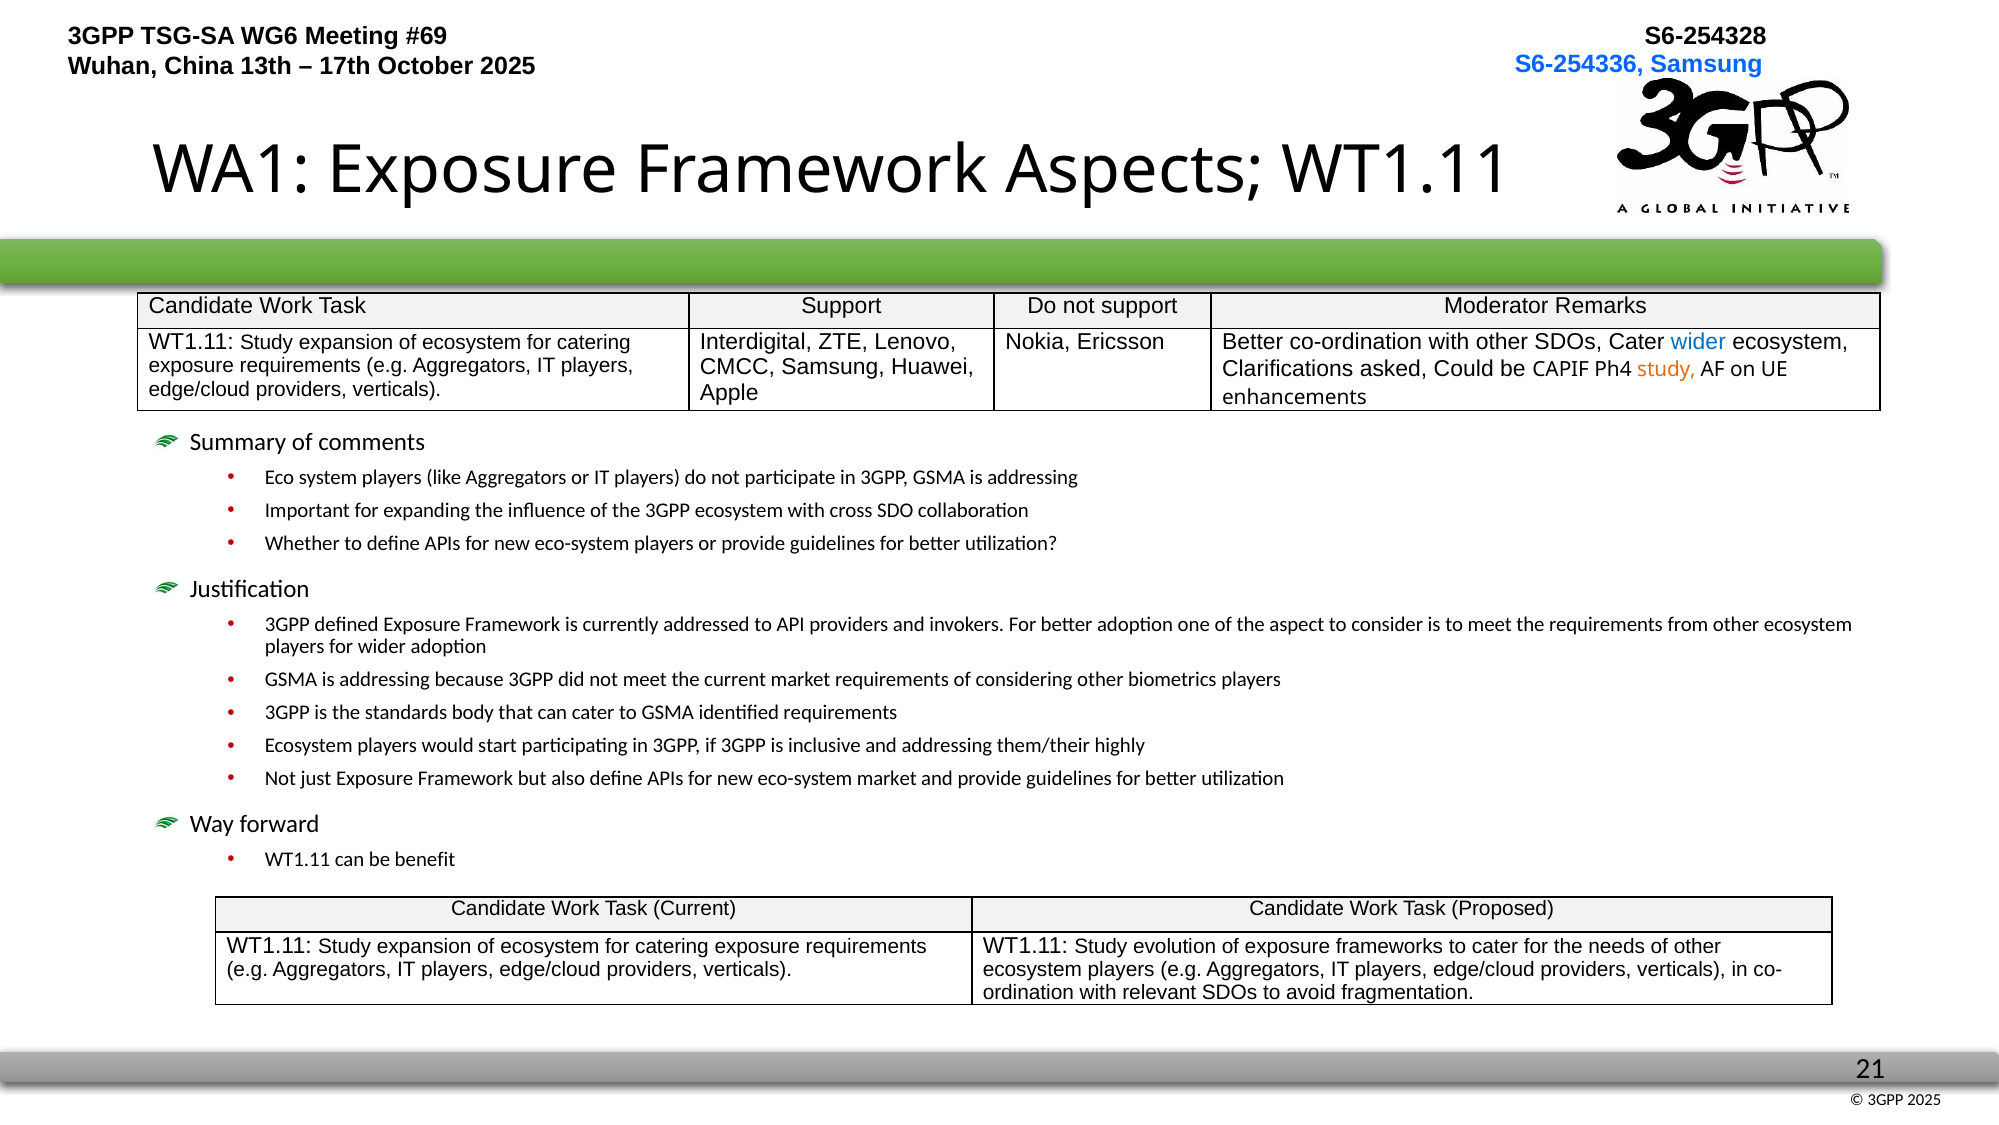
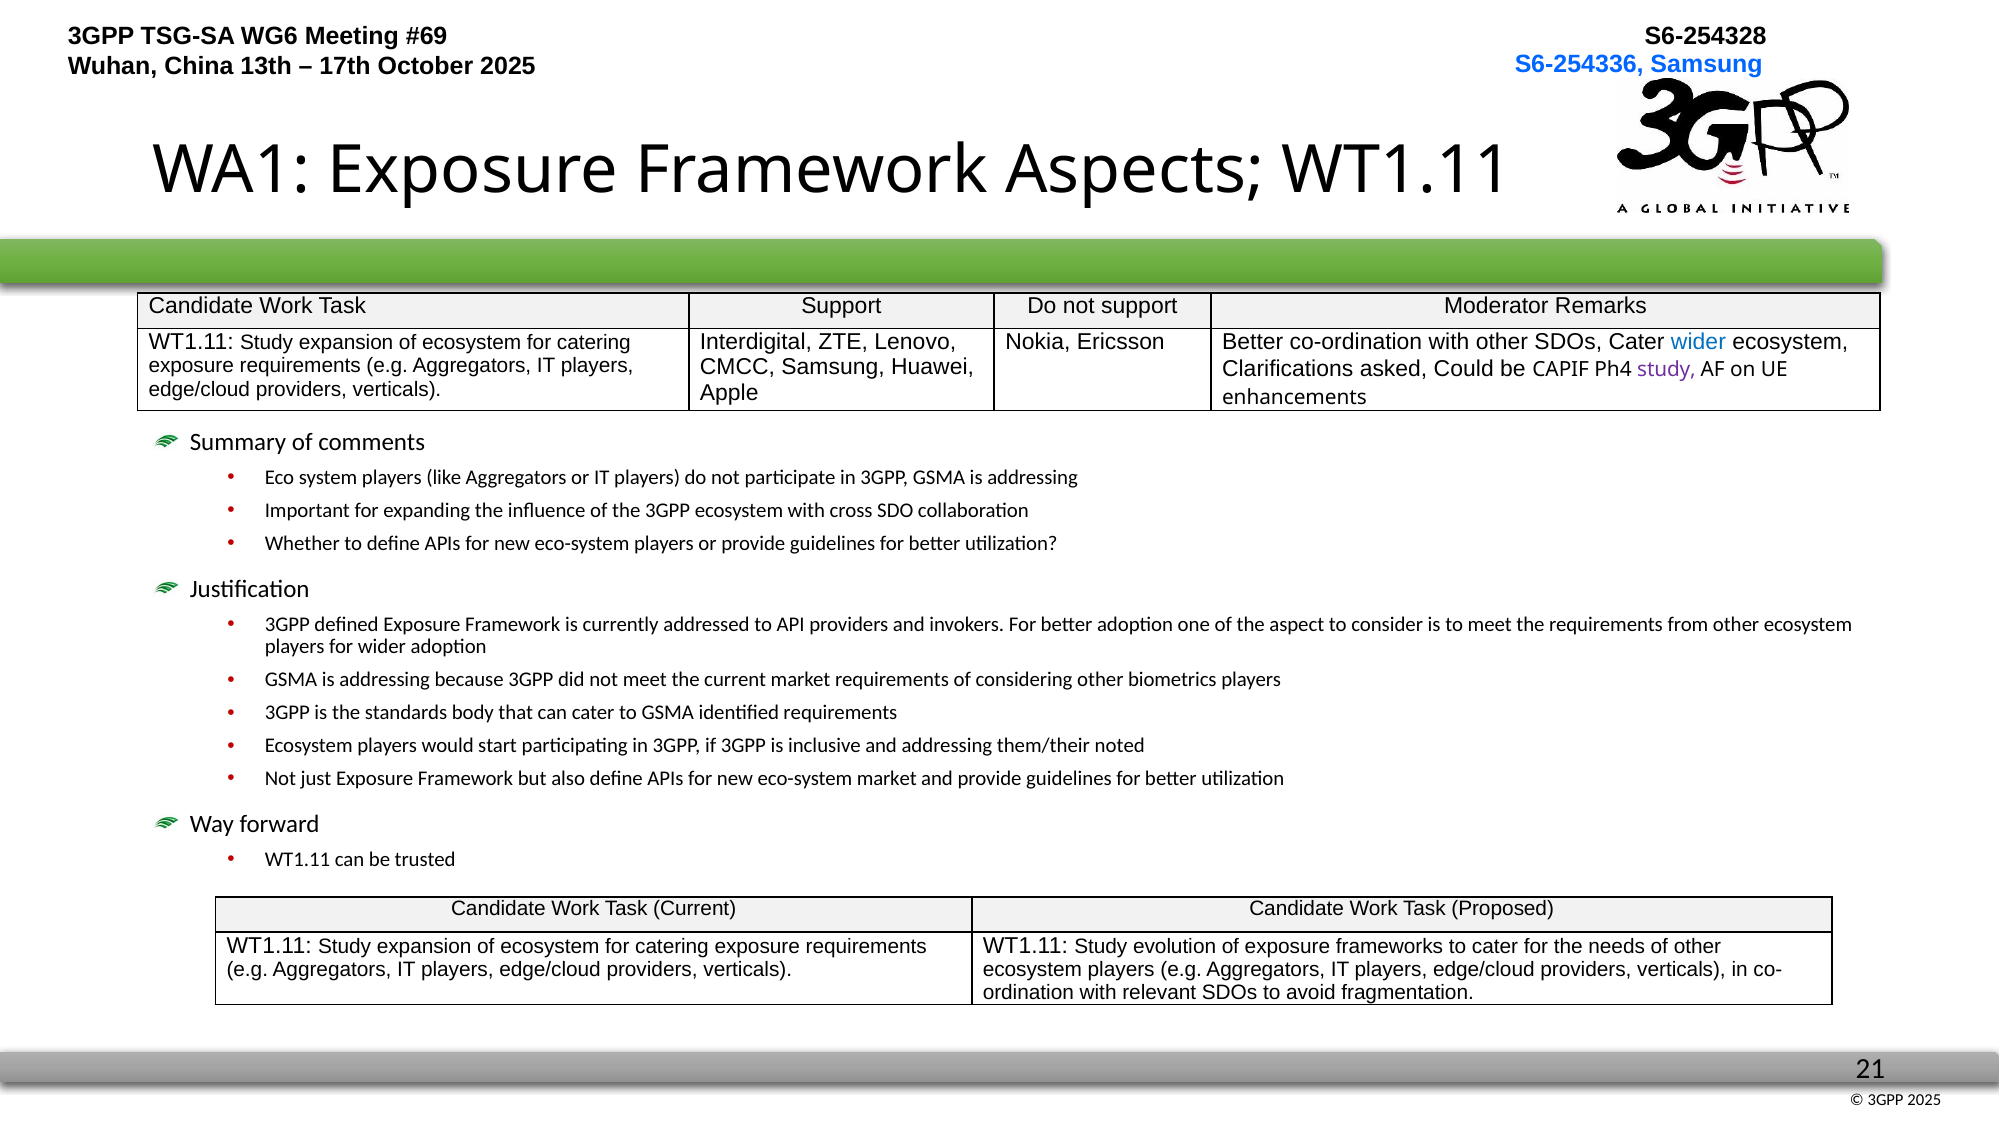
study at (1666, 369) colour: orange -> purple
highly: highly -> noted
benefit: benefit -> trusted
